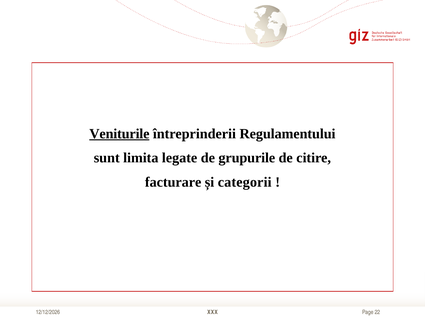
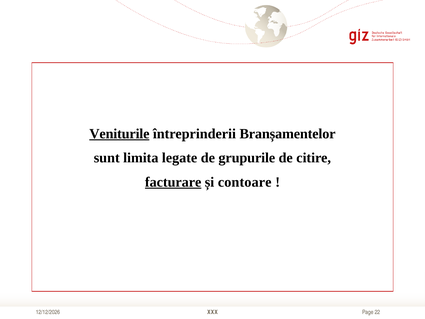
Regulamentului: Regulamentului -> Branșamentelor
facturare underline: none -> present
categorii: categorii -> contoare
